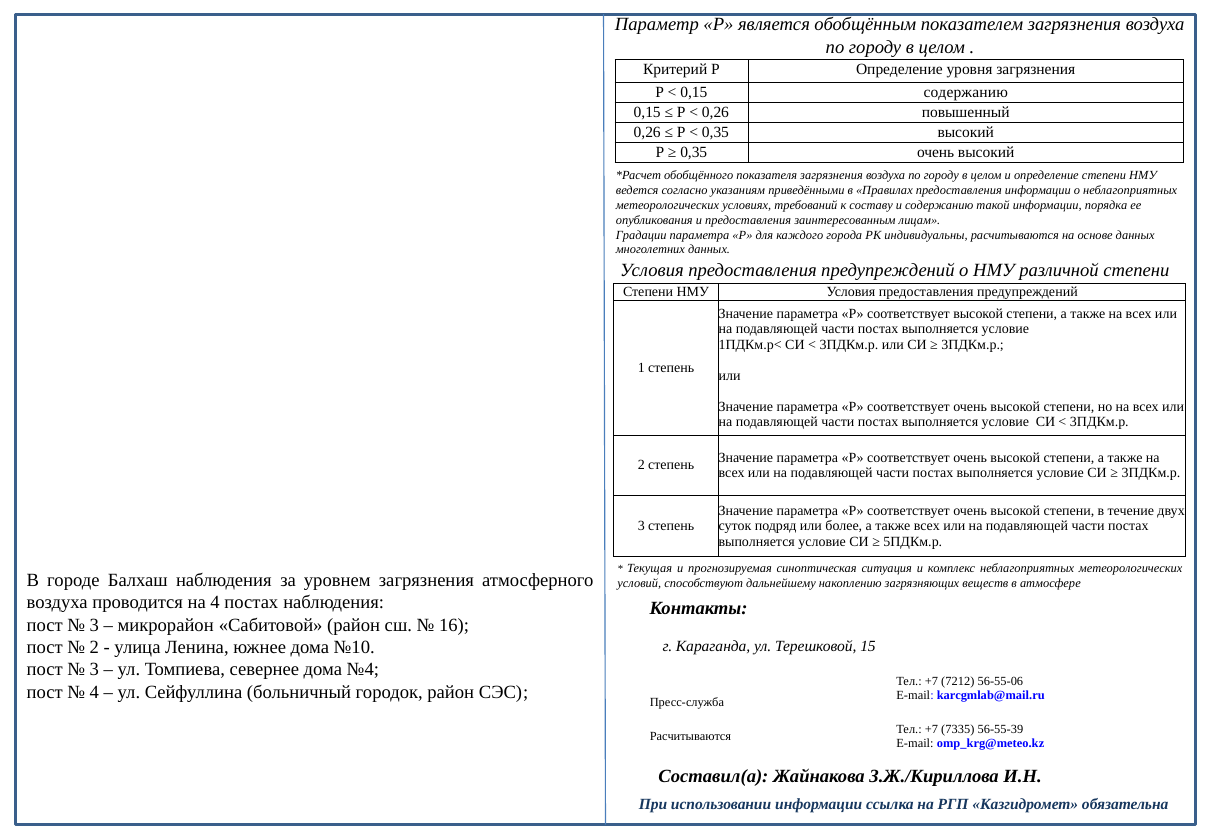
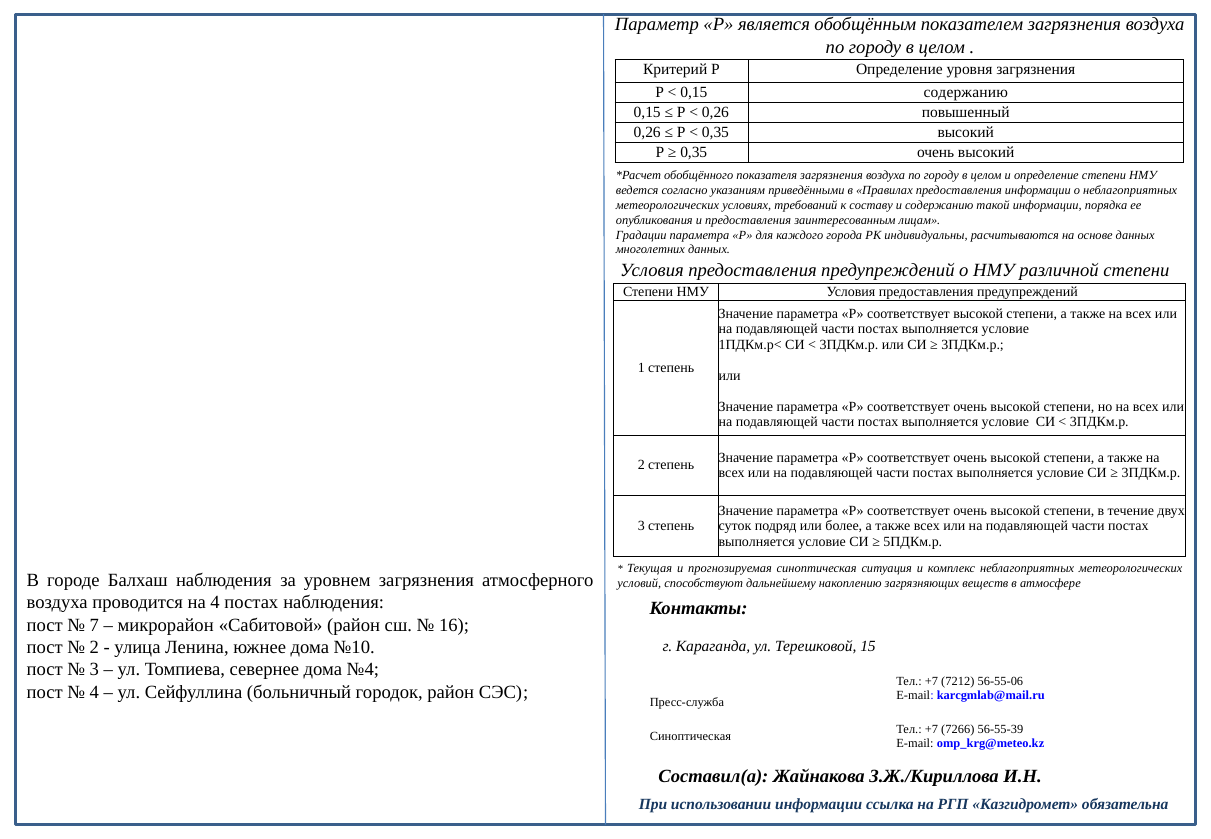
3 at (94, 624): 3 -> 7
7335: 7335 -> 7266
Расчитываются at (690, 736): Расчитываются -> Синоптическая
